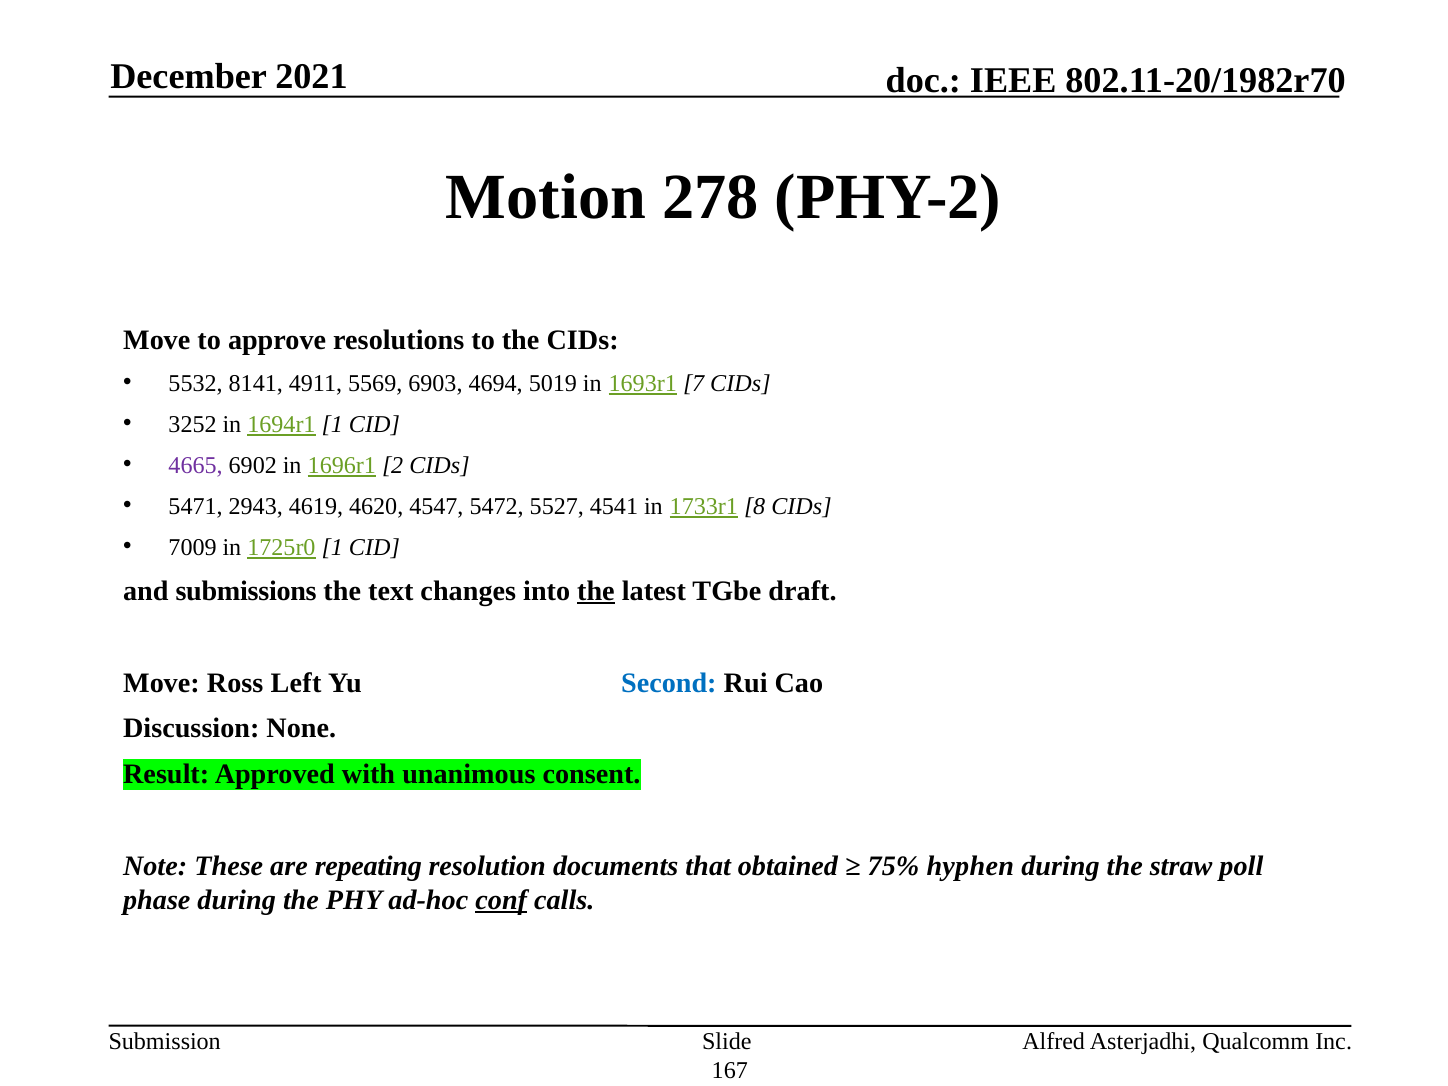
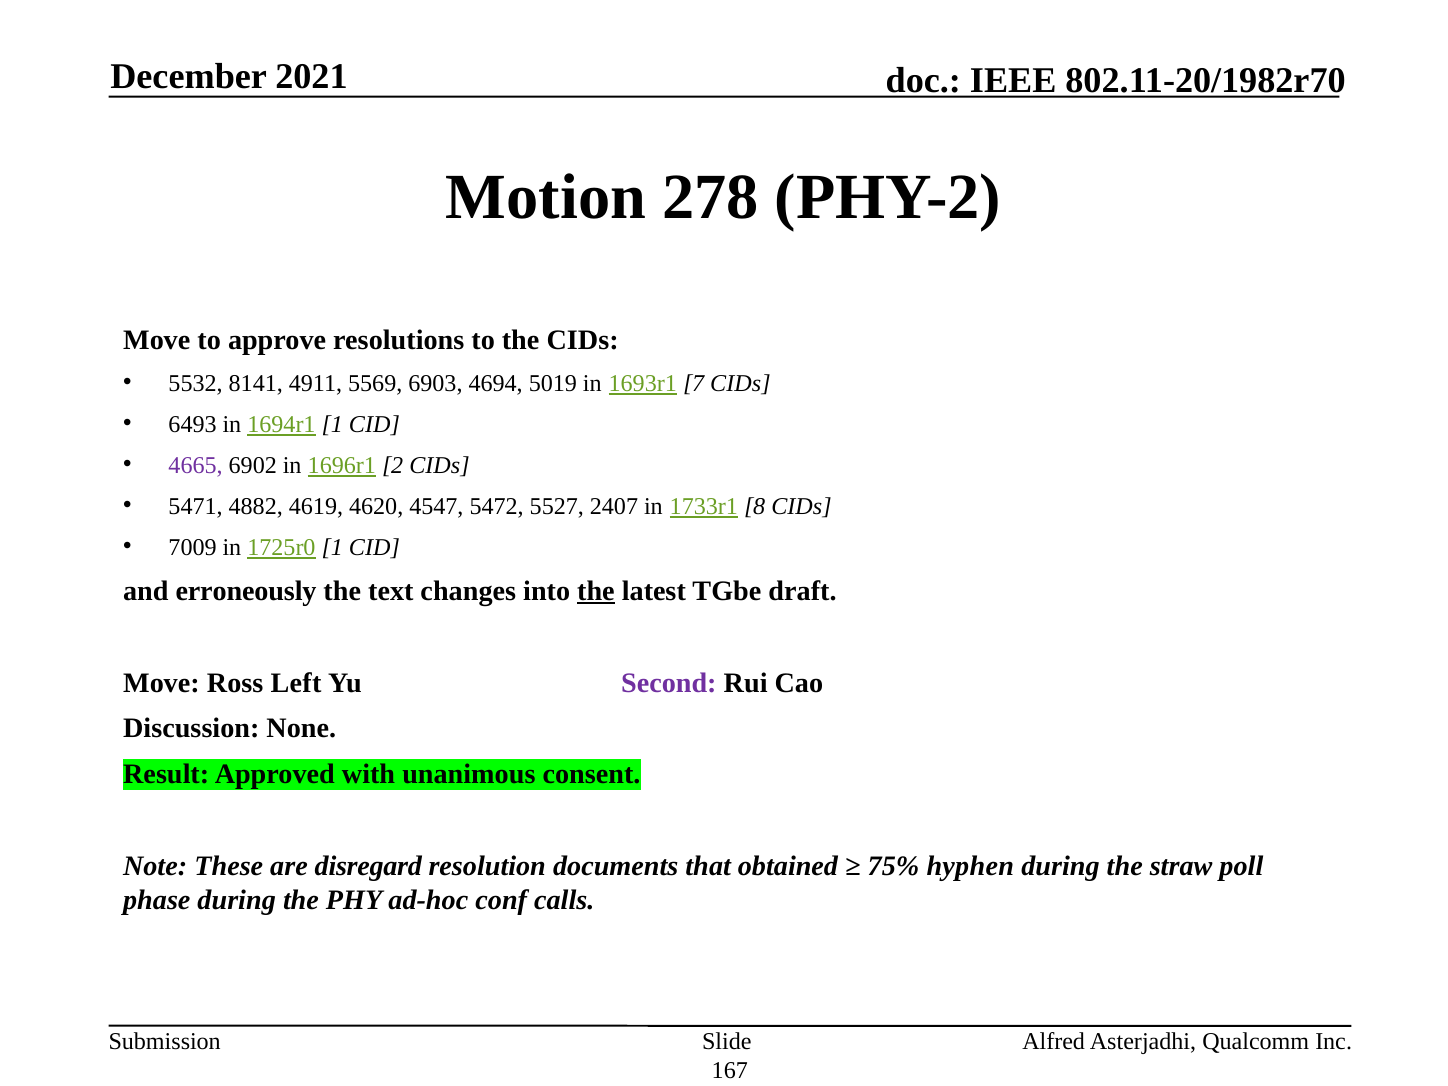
3252: 3252 -> 6493
2943: 2943 -> 4882
4541: 4541 -> 2407
submissions: submissions -> erroneously
Second colour: blue -> purple
repeating: repeating -> disregard
conf underline: present -> none
